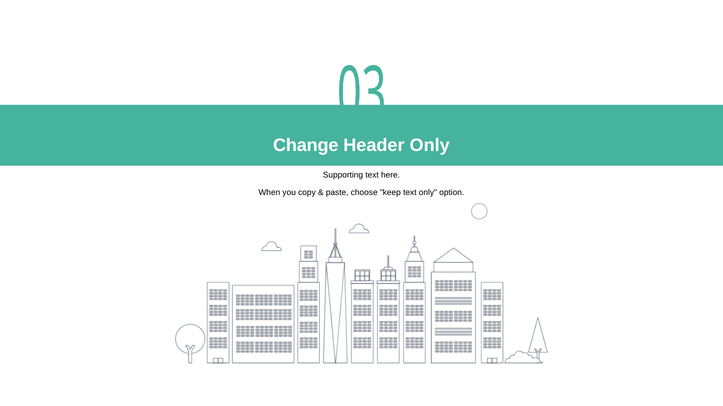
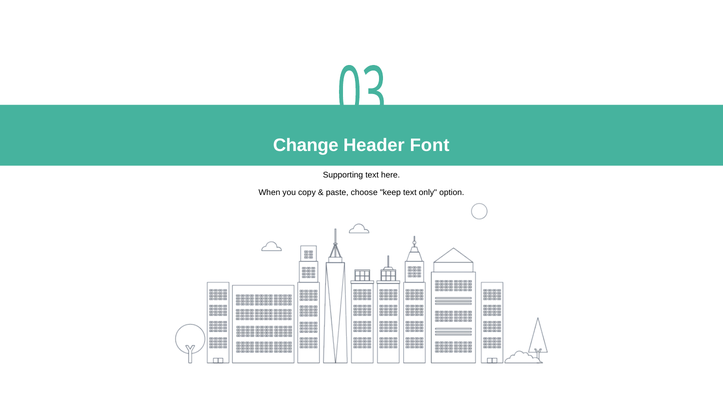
Header Only: Only -> Font
